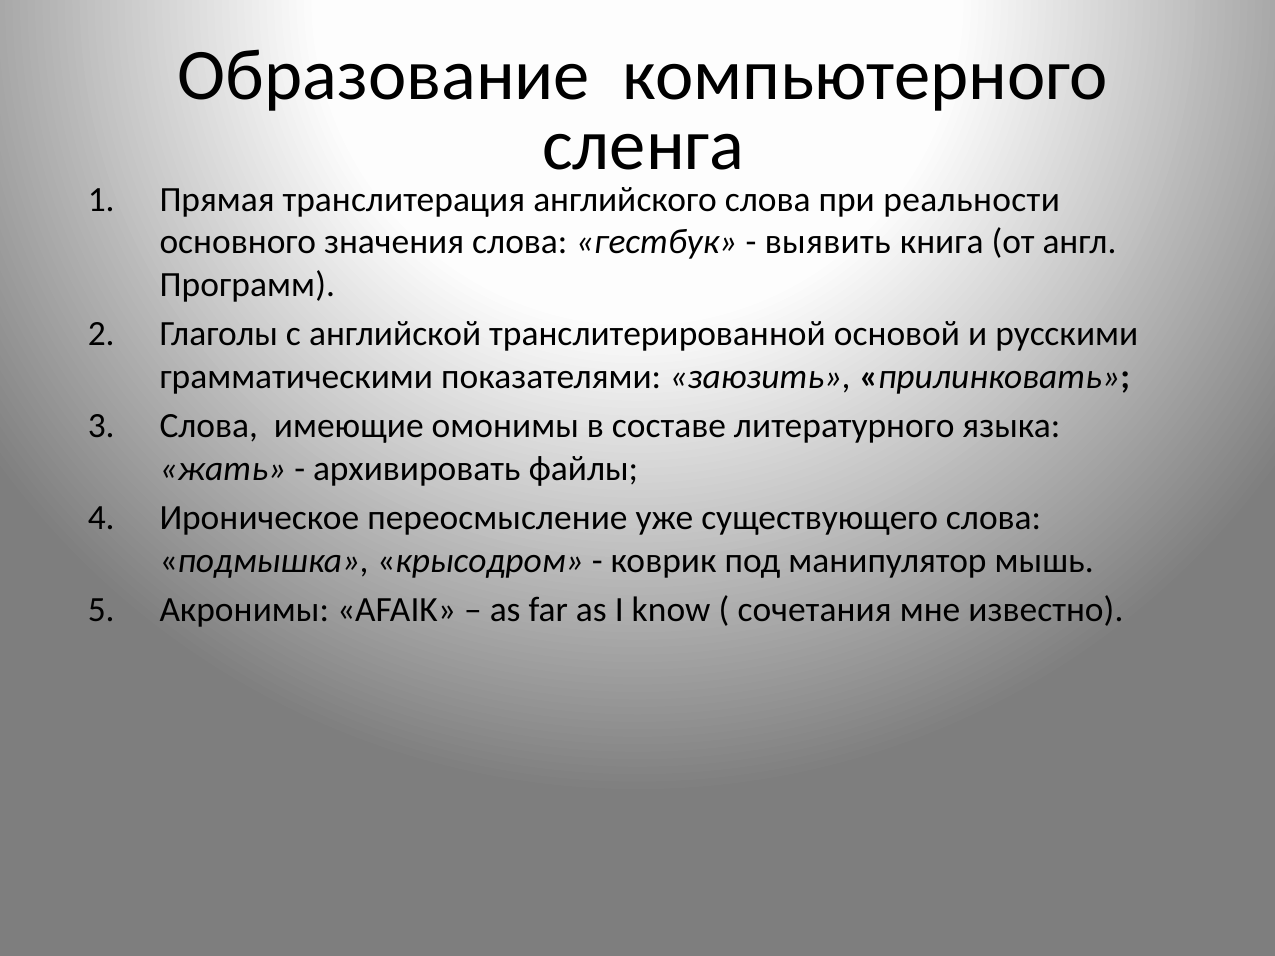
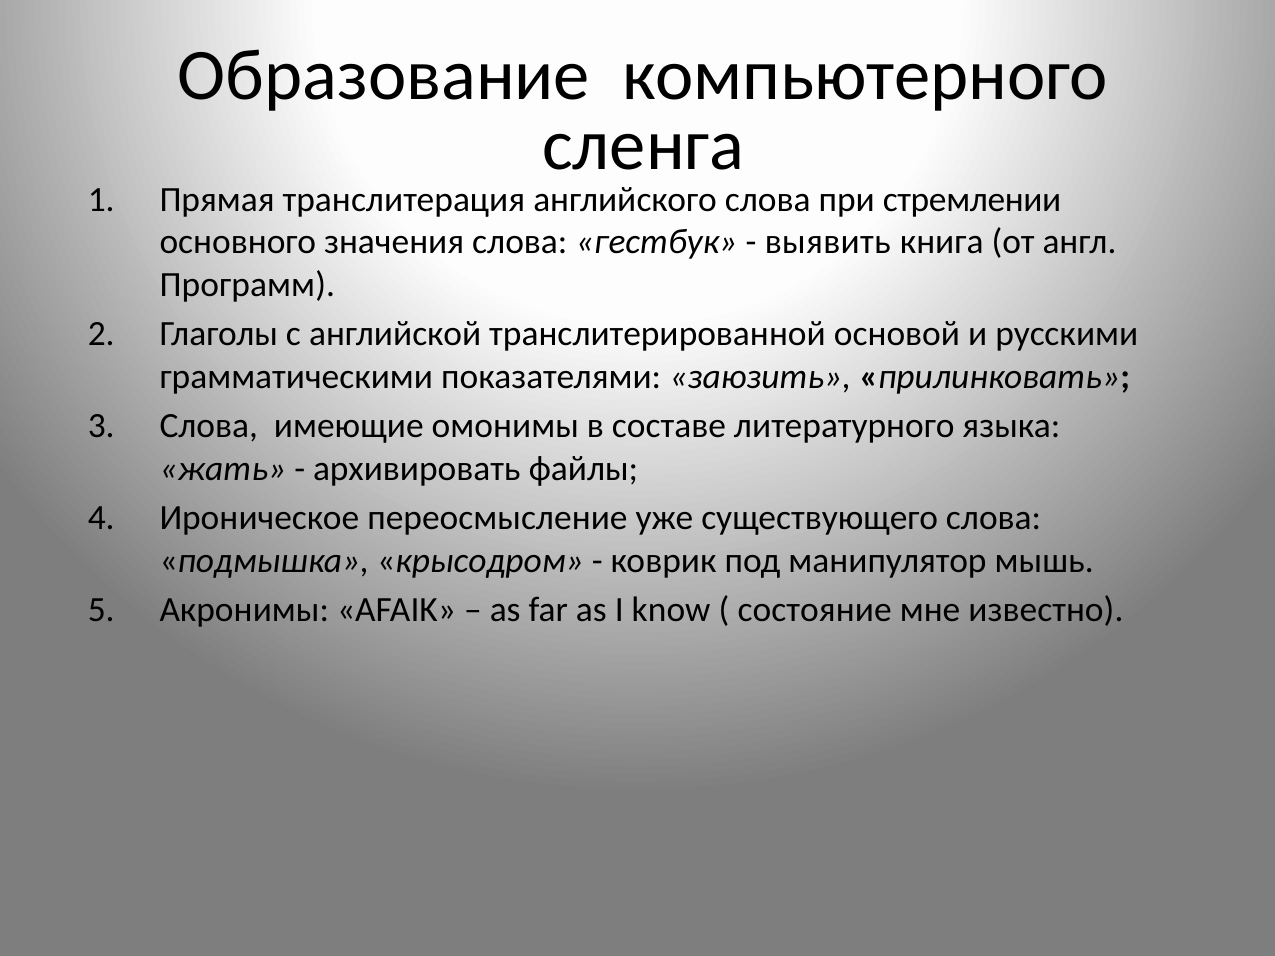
реальности: реальности -> стремлении
сочетания: сочетания -> состояние
